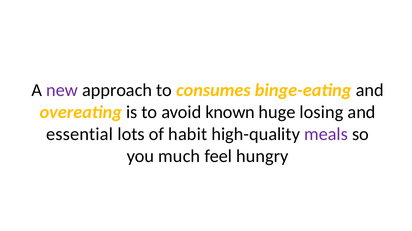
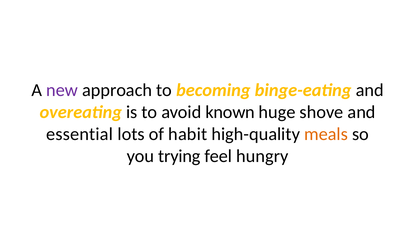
consumes: consumes -> becoming
losing: losing -> shove
meals colour: purple -> orange
much: much -> trying
